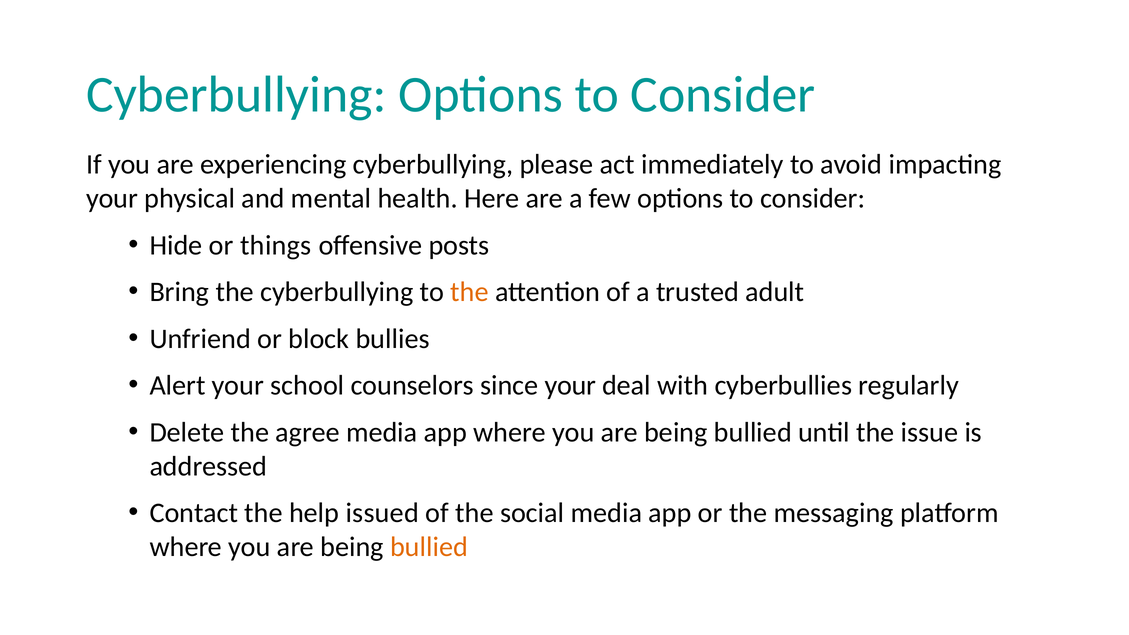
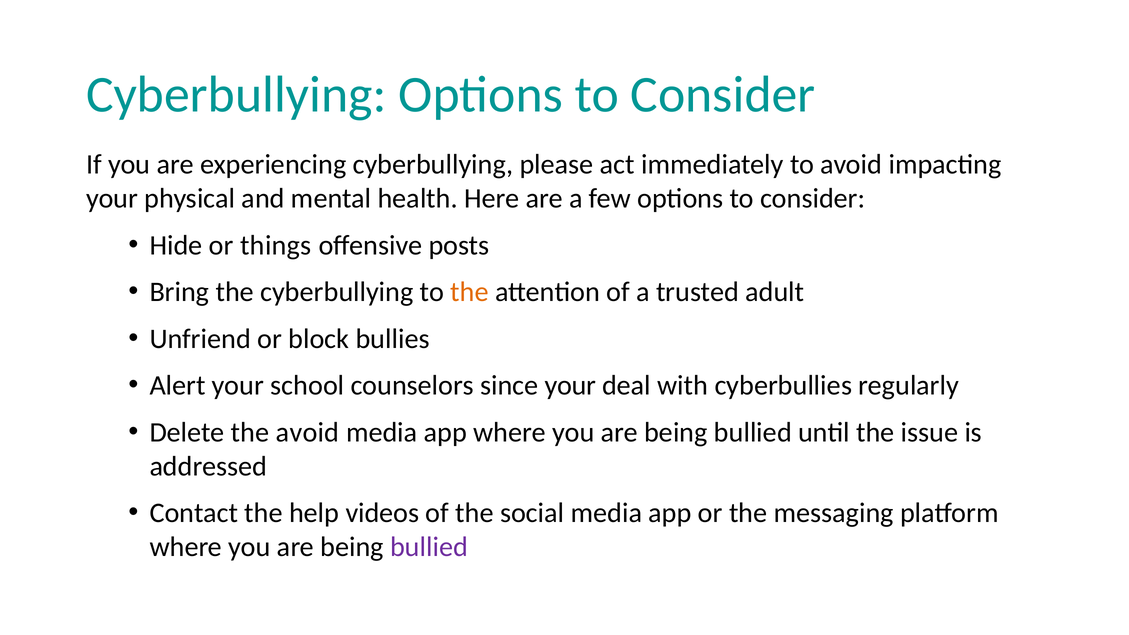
the agree: agree -> avoid
issued: issued -> videos
bullied at (429, 547) colour: orange -> purple
